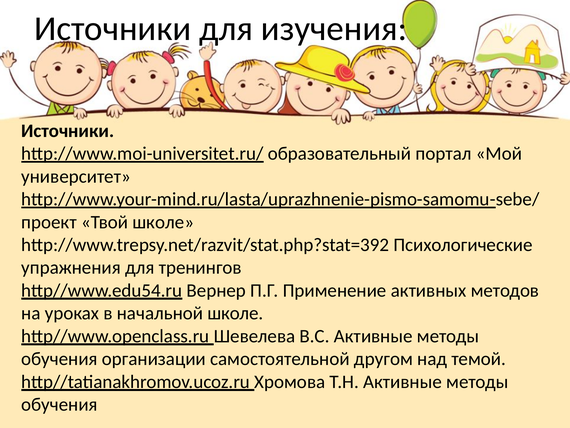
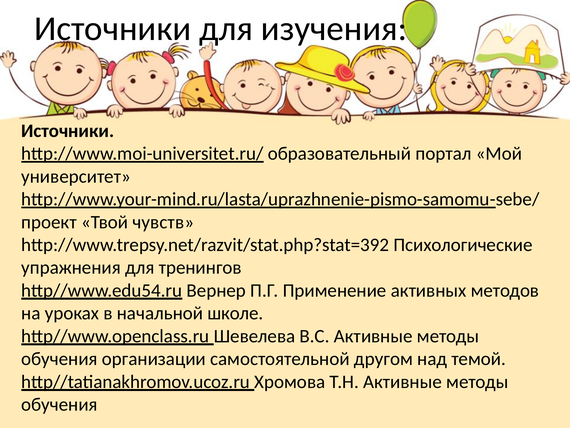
Твой школе: школе -> чувств
